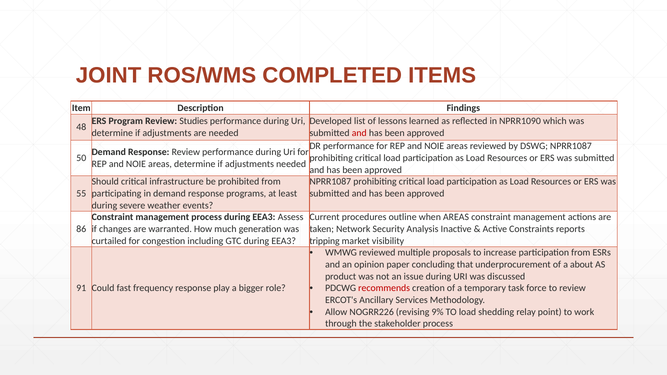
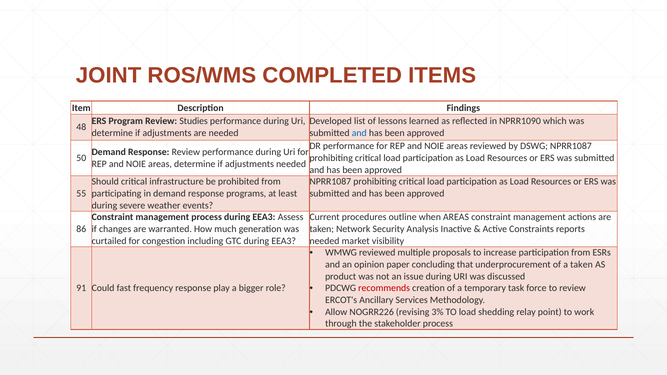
and at (359, 133) colour: red -> blue
tripping at (325, 241): tripping -> needed
a about: about -> taken
9%: 9% -> 3%
